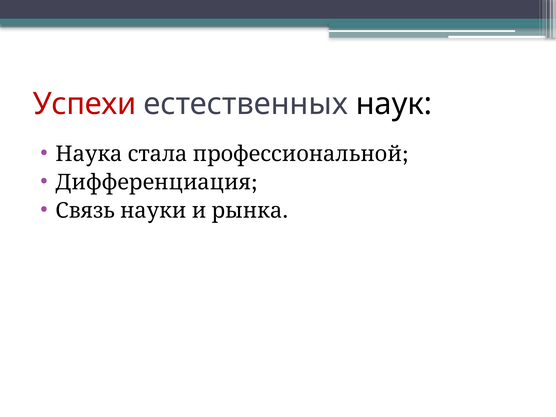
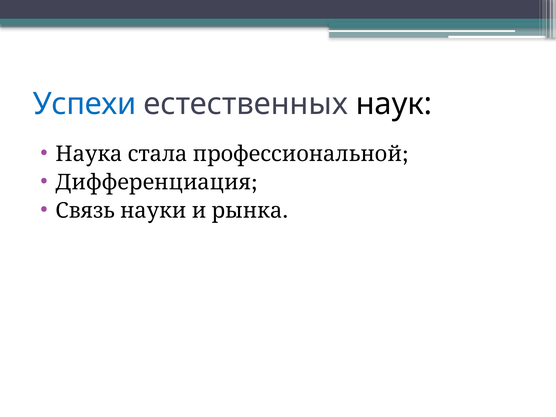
Успехи colour: red -> blue
